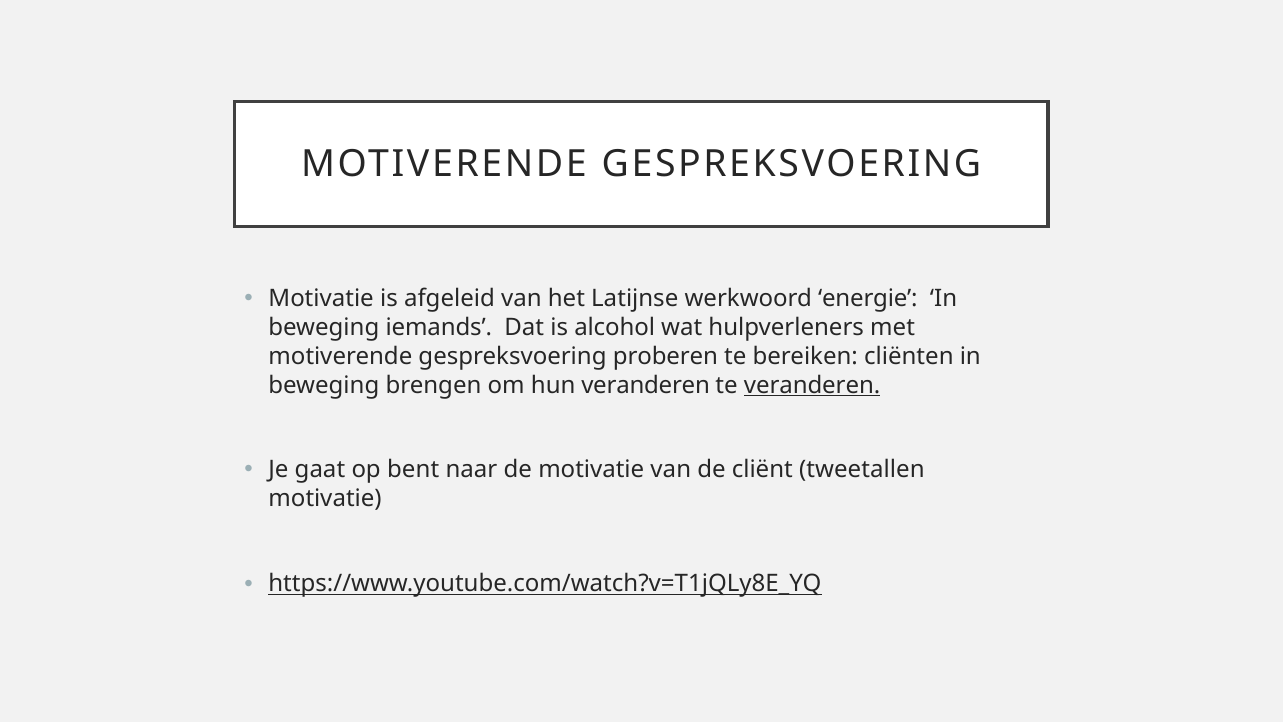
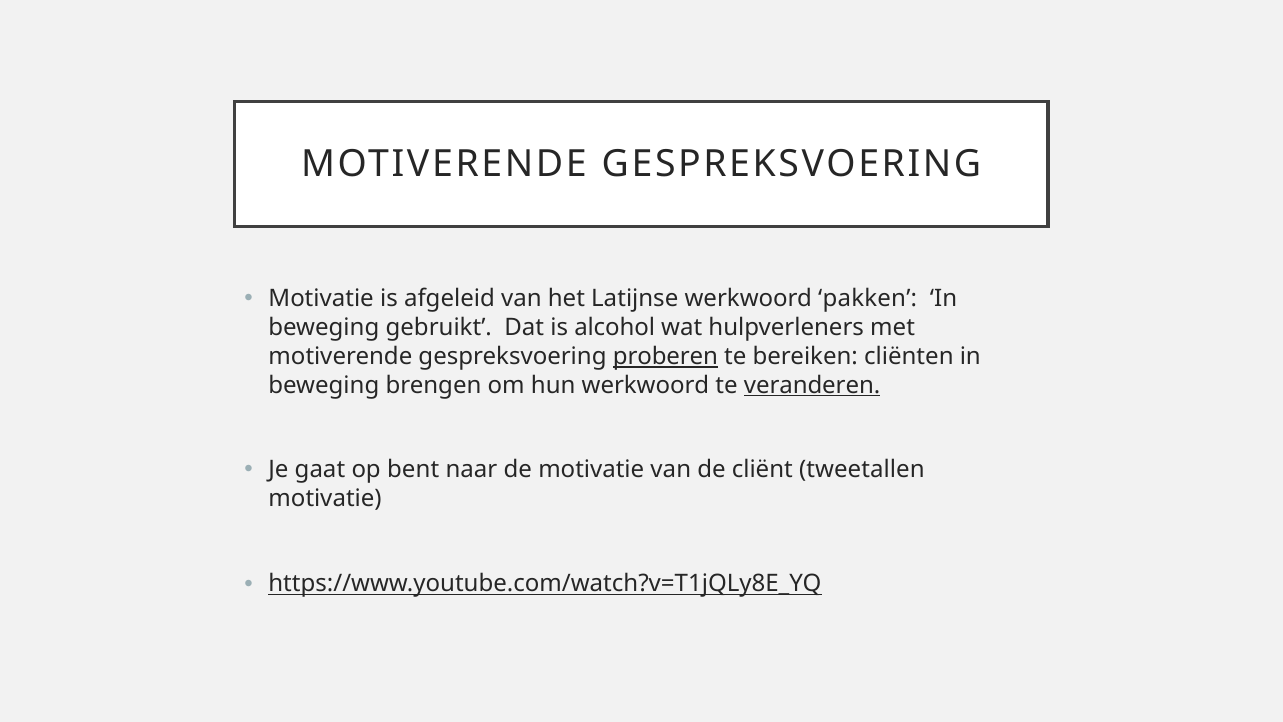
energie: energie -> pakken
iemands: iemands -> gebruikt
proberen underline: none -> present
hun veranderen: veranderen -> werkwoord
